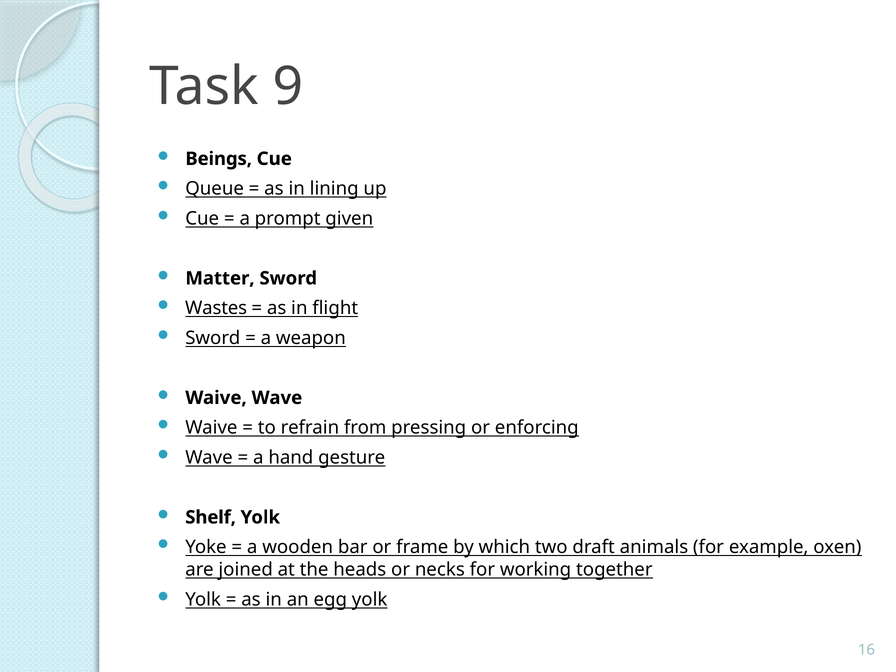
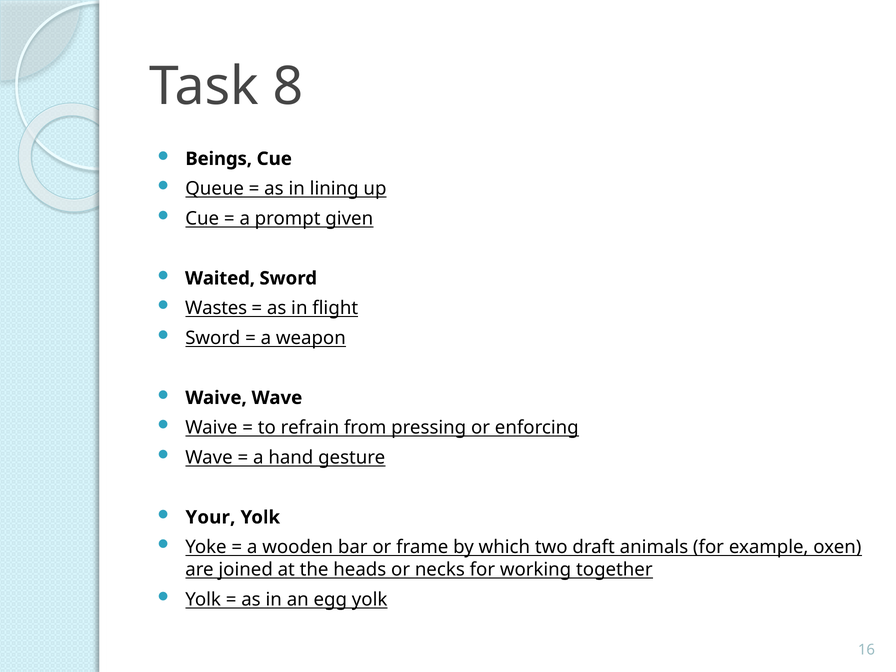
9: 9 -> 8
Matter: Matter -> Waited
Shelf: Shelf -> Your
